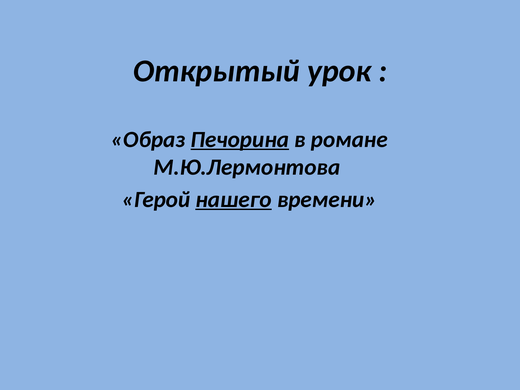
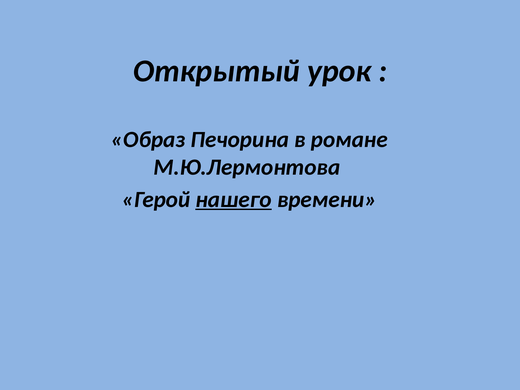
Печорина underline: present -> none
